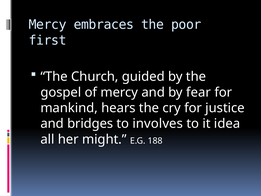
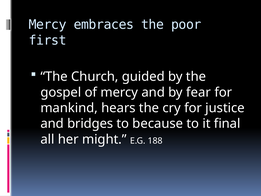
involves: involves -> because
idea: idea -> final
